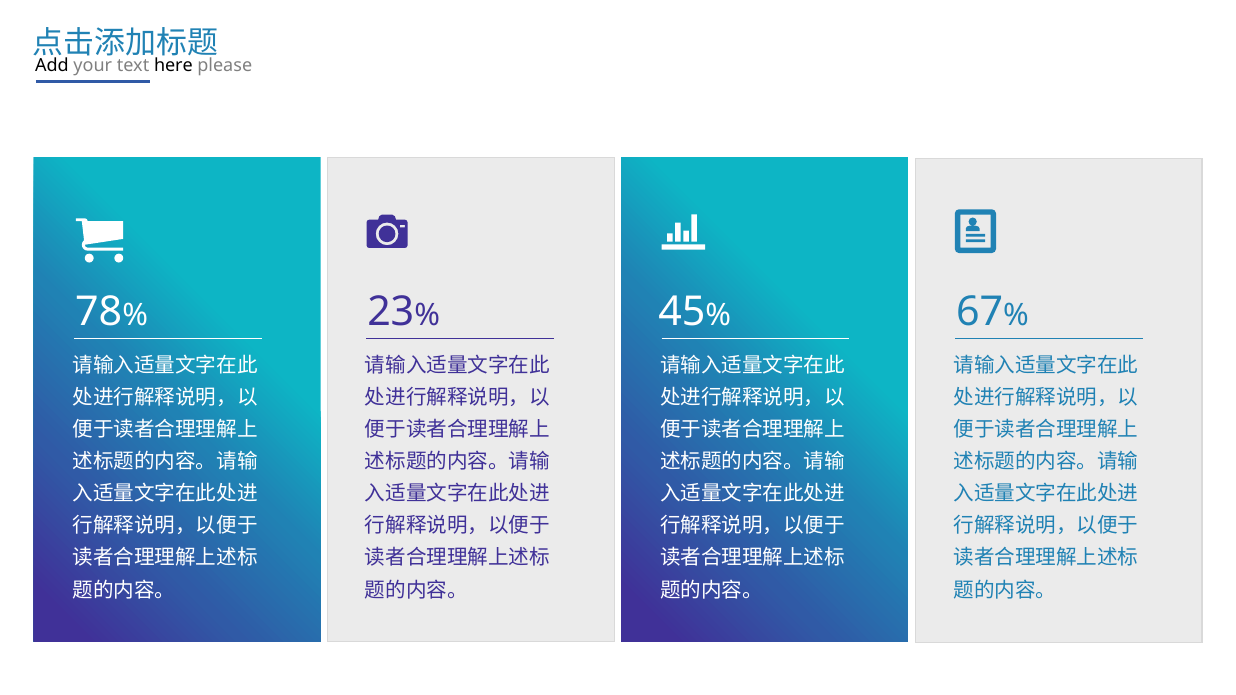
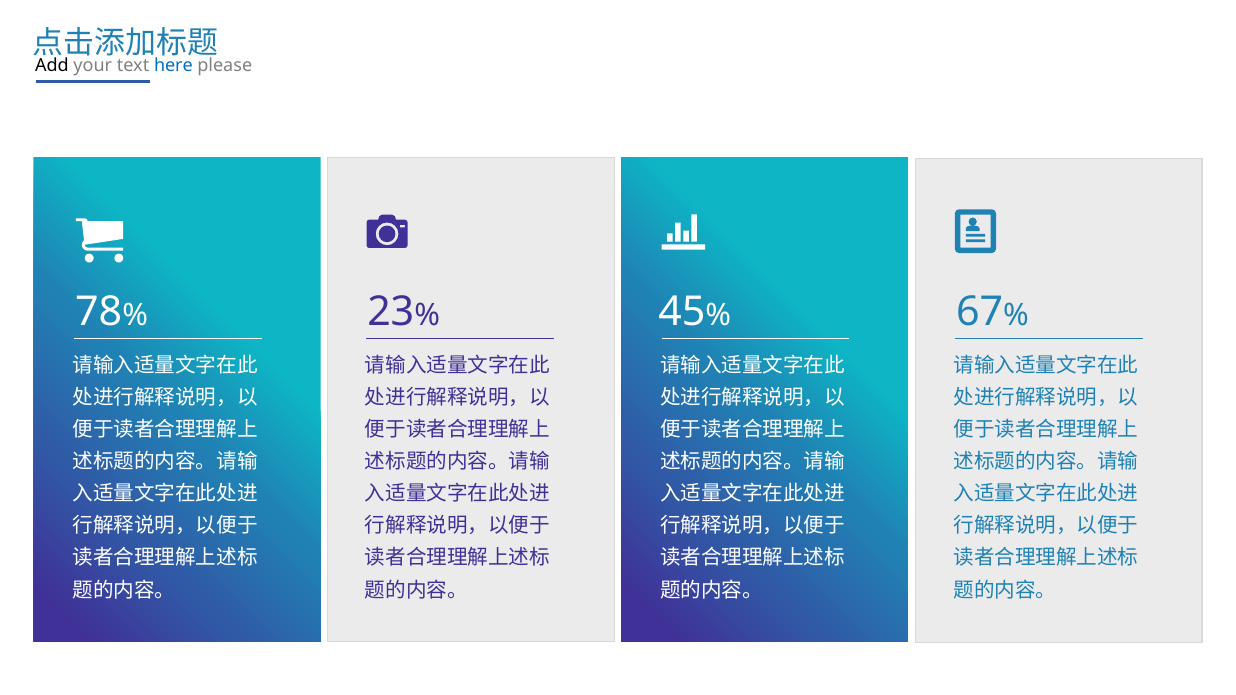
here colour: black -> blue
